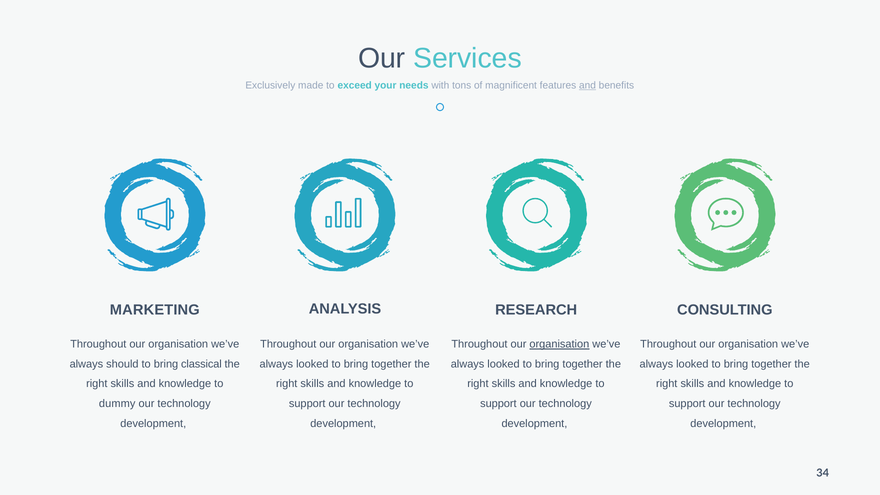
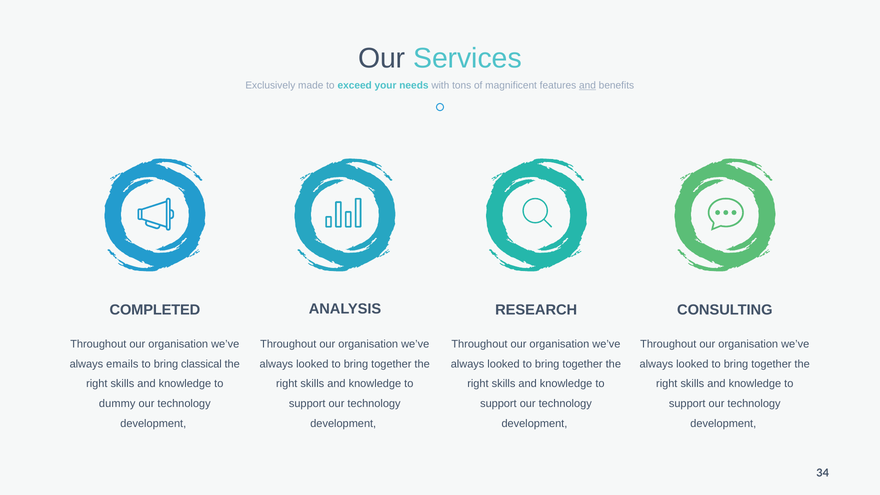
MARKETING: MARKETING -> COMPLETED
organisation at (559, 344) underline: present -> none
should: should -> emails
